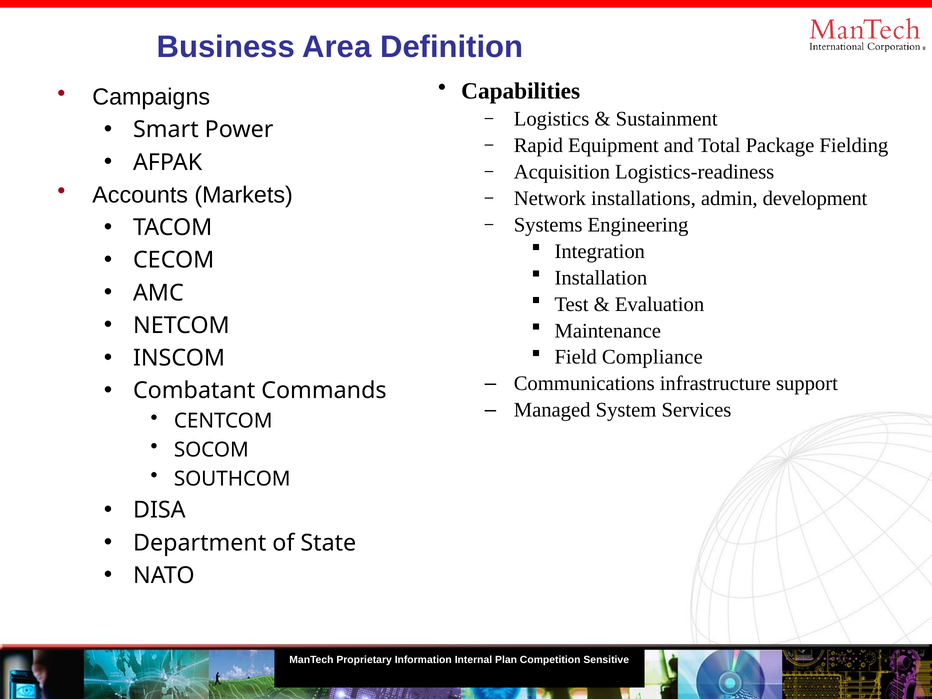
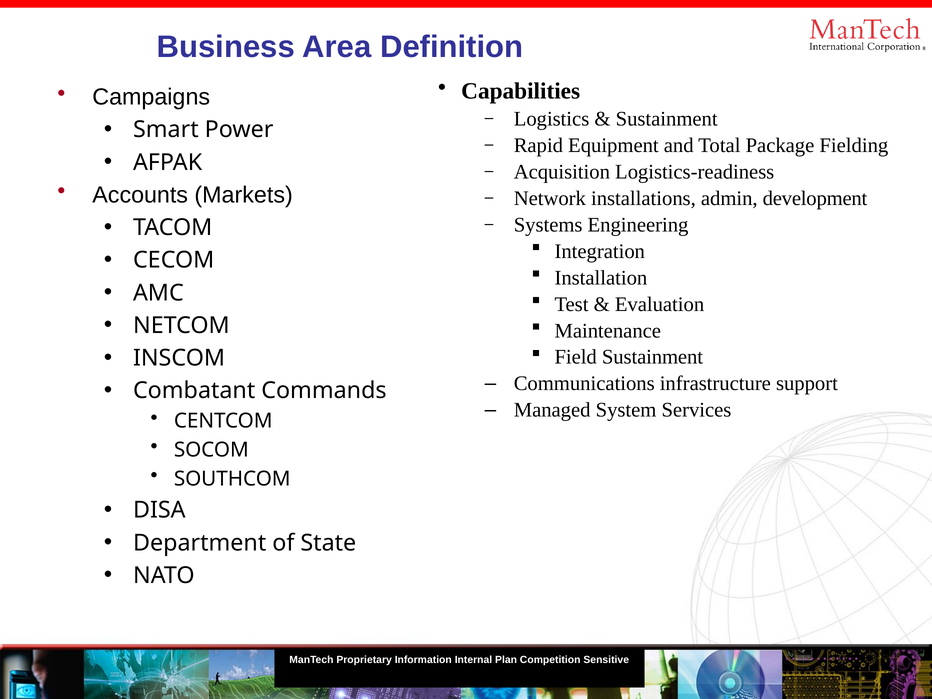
Field Compliance: Compliance -> Sustainment
